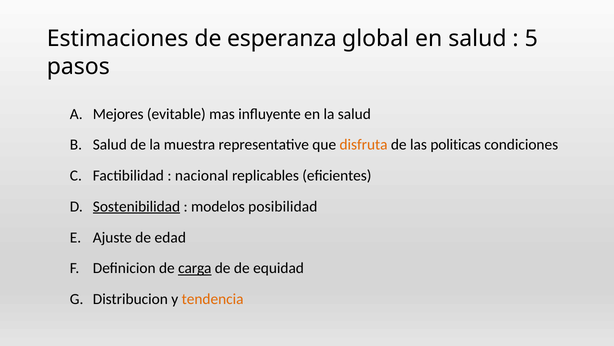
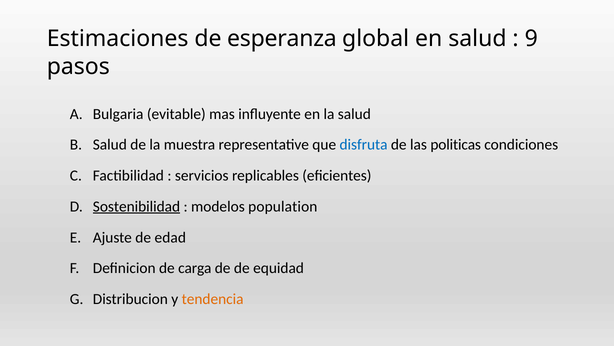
5: 5 -> 9
Mejores: Mejores -> Bulgaria
disfruta colour: orange -> blue
nacional: nacional -> servicios
posibilidad: posibilidad -> population
carga underline: present -> none
